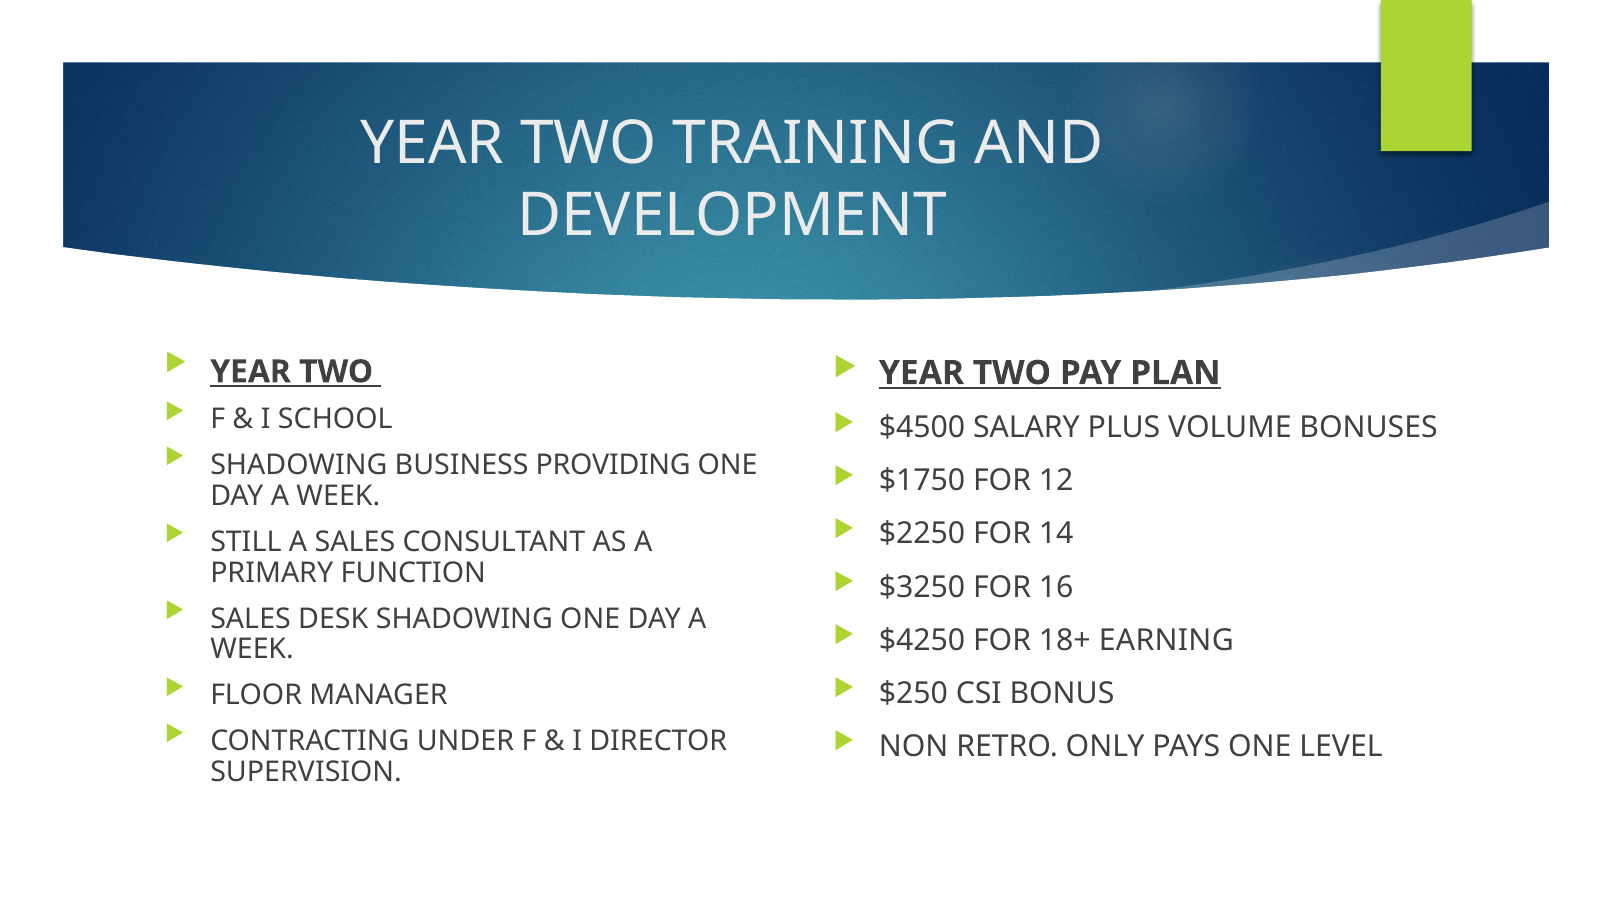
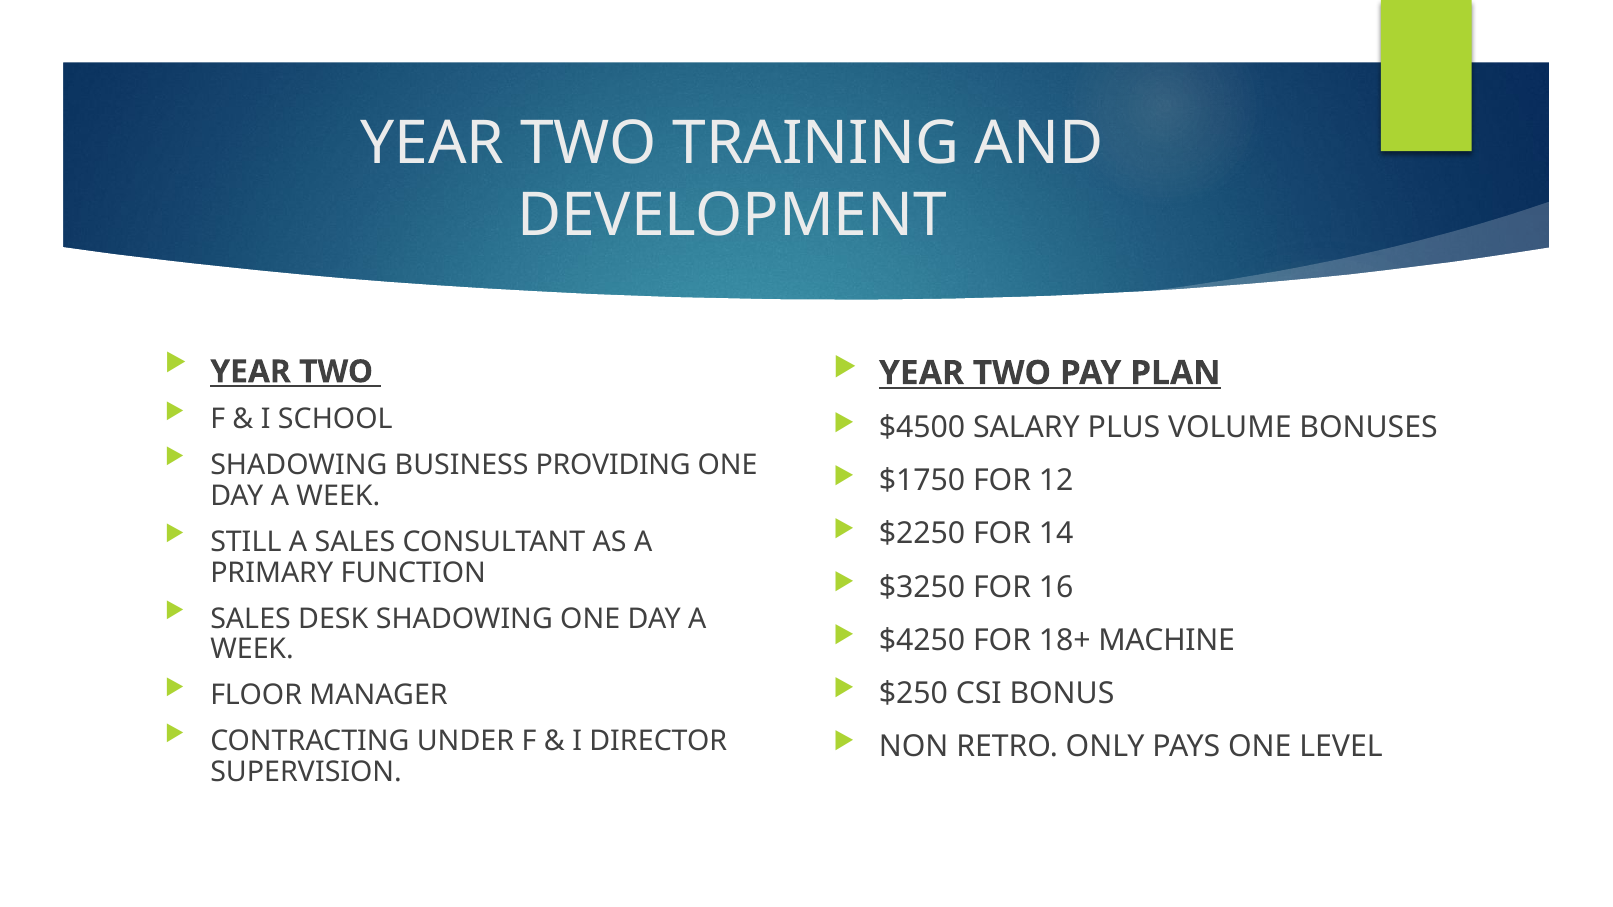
EARNING: EARNING -> MACHINE
